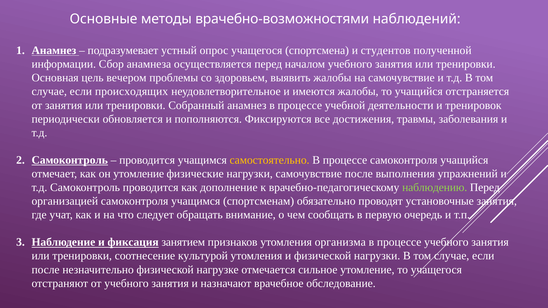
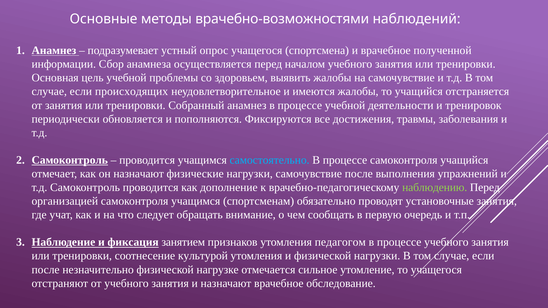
и студентов: студентов -> врачебное
цель вечером: вечером -> учебной
самостоятельно colour: yellow -> light blue
он утомление: утомление -> назначают
организма: организма -> педагогом
